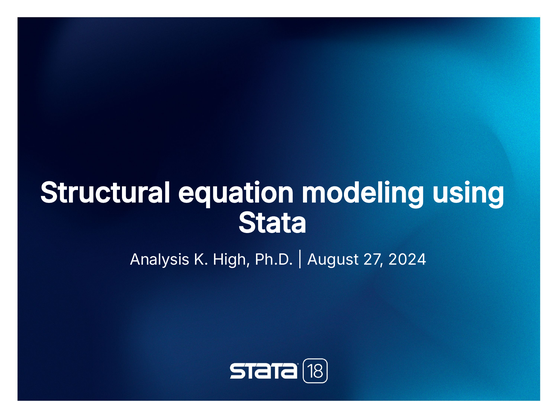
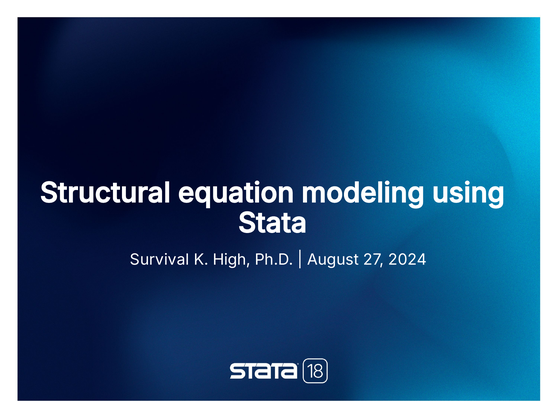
Analysis: Analysis -> Survival
